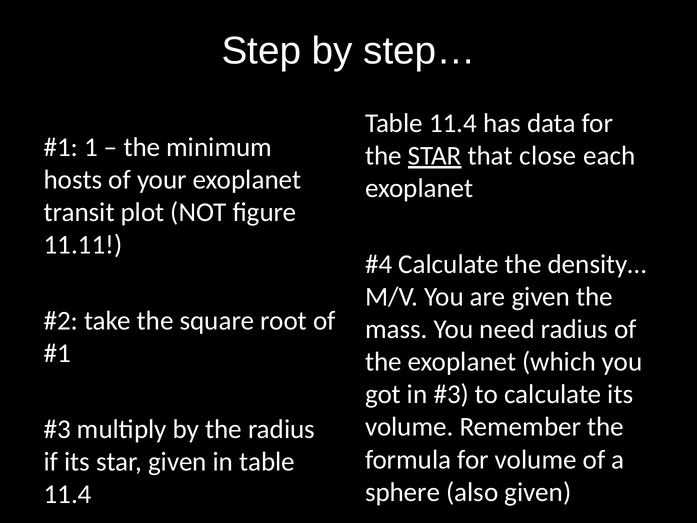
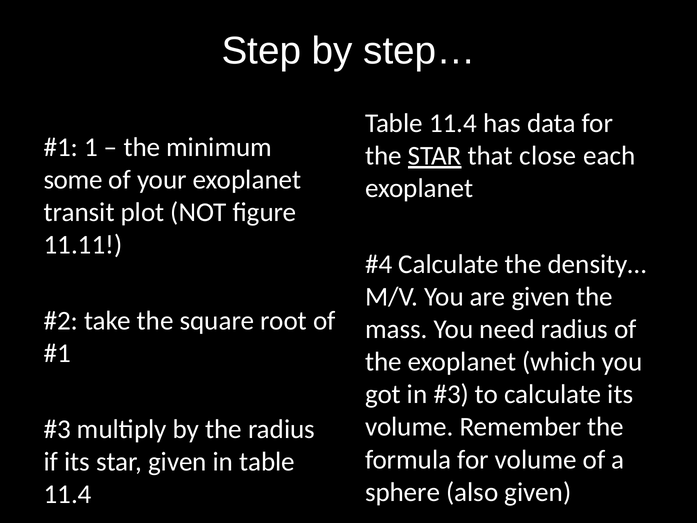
hosts: hosts -> some
